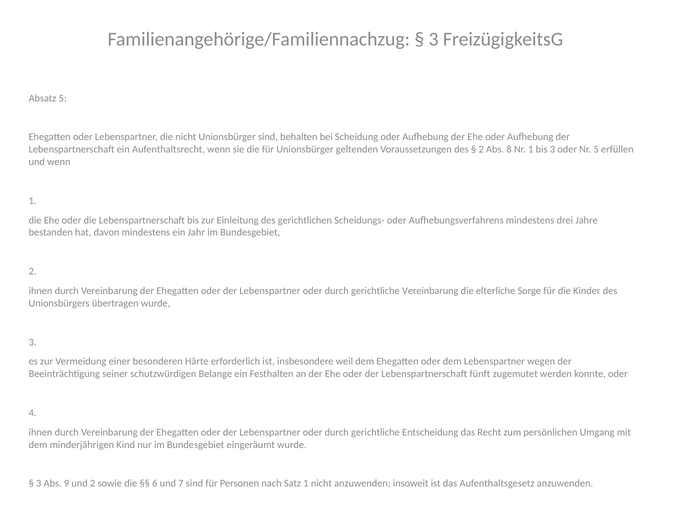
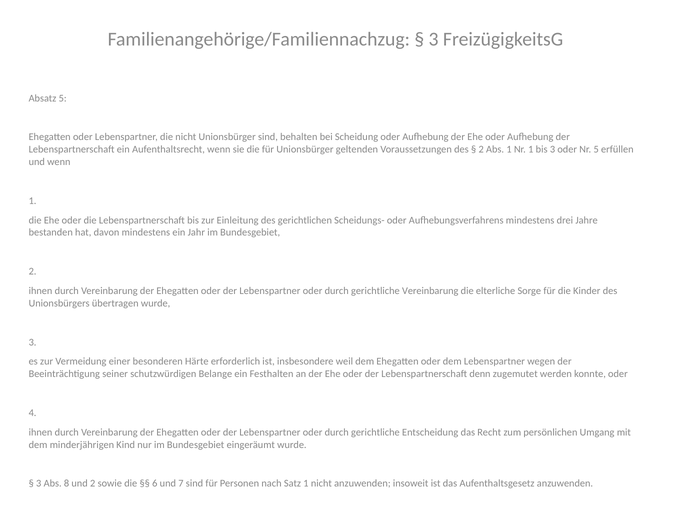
Abs 8: 8 -> 1
fünft: fünft -> denn
9: 9 -> 8
